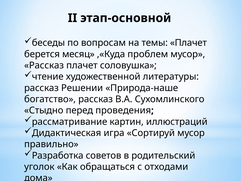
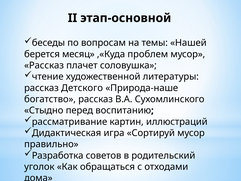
темы Плачет: Плачет -> Нашей
Решении: Решении -> Детского
проведения: проведения -> воспитанию
